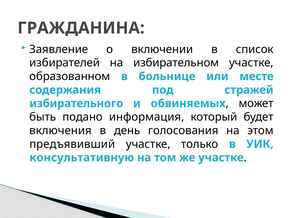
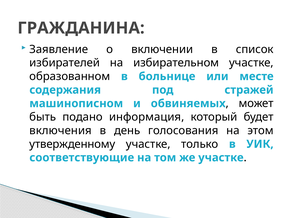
избирательного: избирательного -> машинописном
предъявивший: предъявивший -> утвержденному
консультативную: консультативную -> соответствующие
